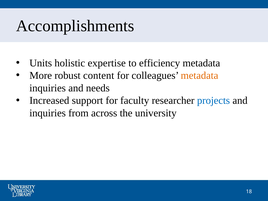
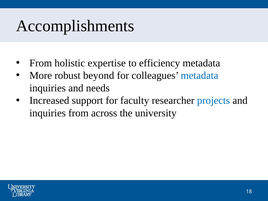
Units at (41, 63): Units -> From
content: content -> beyond
metadata at (200, 76) colour: orange -> blue
